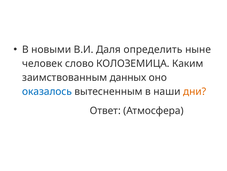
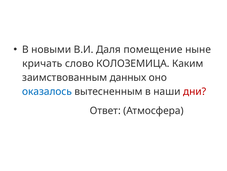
определить: определить -> помещение
человек: человек -> кричать
дни colour: orange -> red
